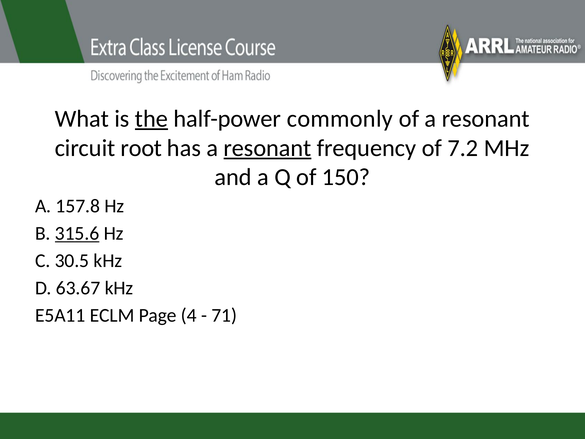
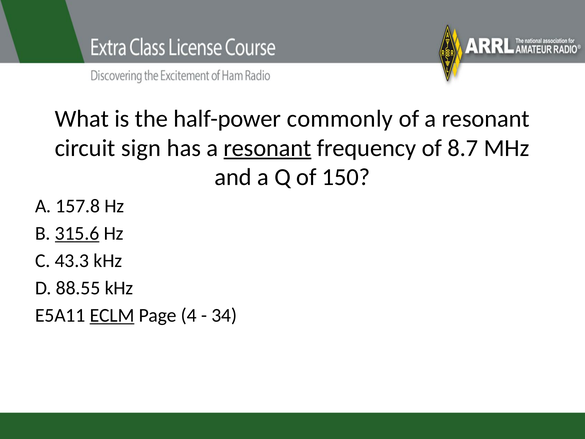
the underline: present -> none
root: root -> sign
7.2: 7.2 -> 8.7
30.5: 30.5 -> 43.3
63.67: 63.67 -> 88.55
ECLM underline: none -> present
71: 71 -> 34
